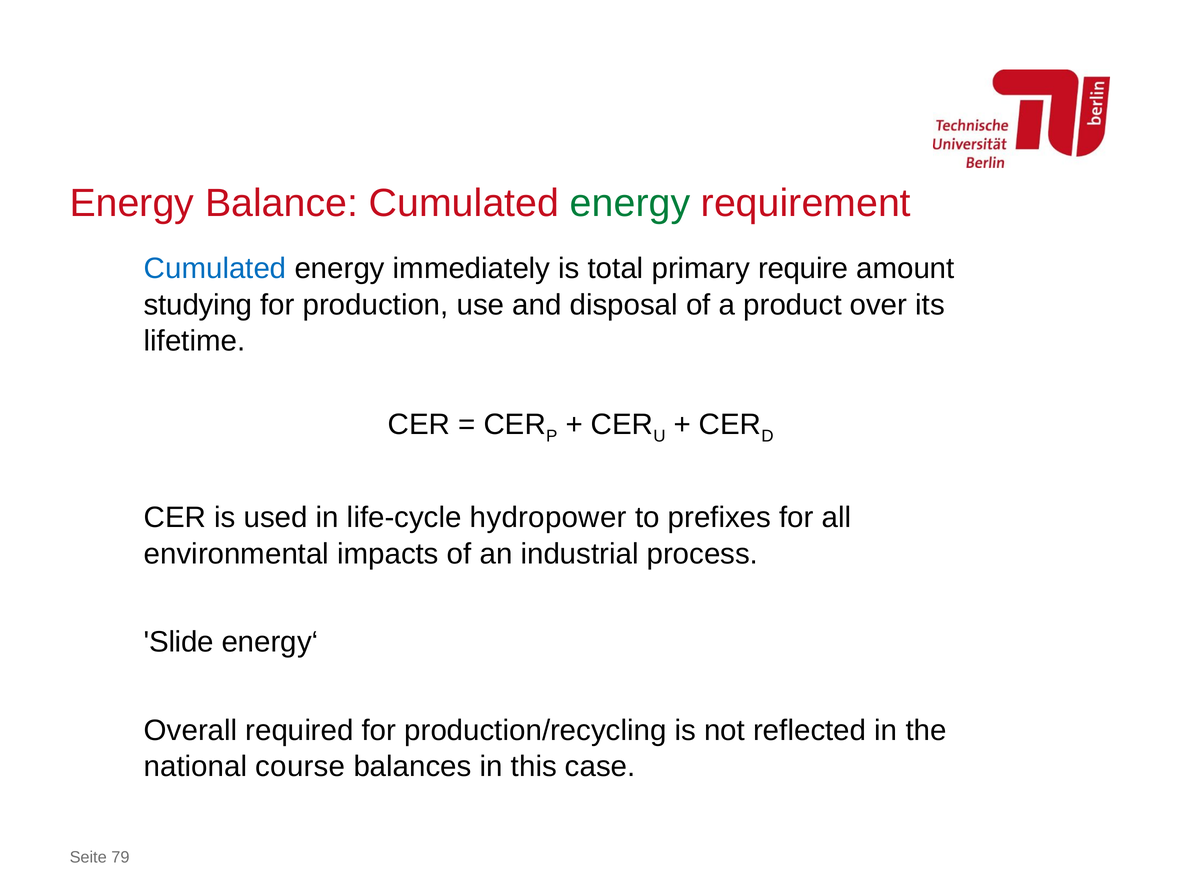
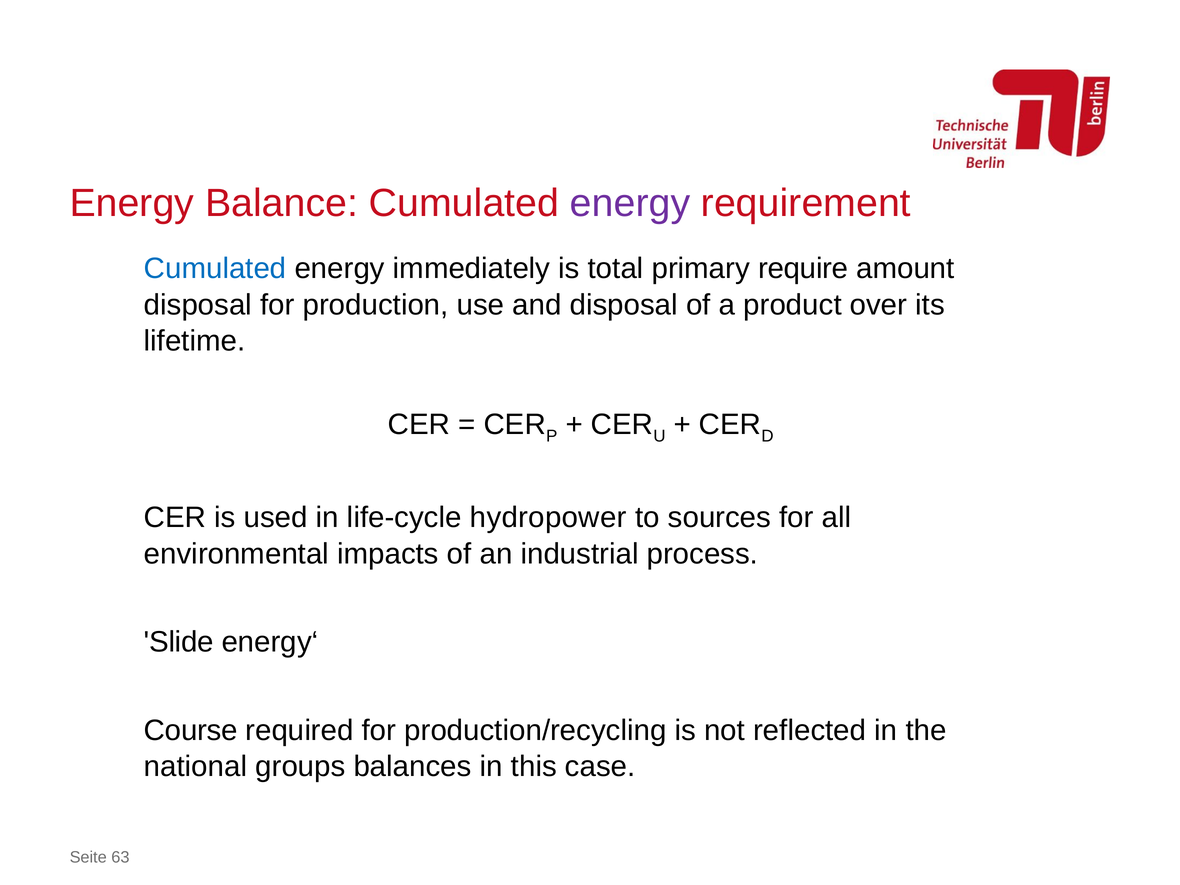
energy at (630, 203) colour: green -> purple
studying at (198, 305): studying -> disposal
prefixes: prefixes -> sources
Overall: Overall -> Course
course: course -> groups
79: 79 -> 63
